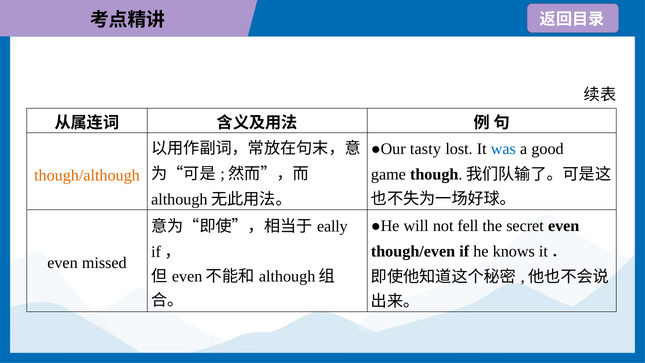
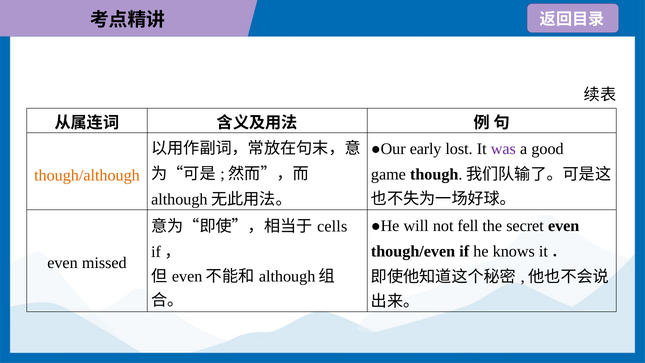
tasty: tasty -> early
was colour: blue -> purple
eally: eally -> cells
